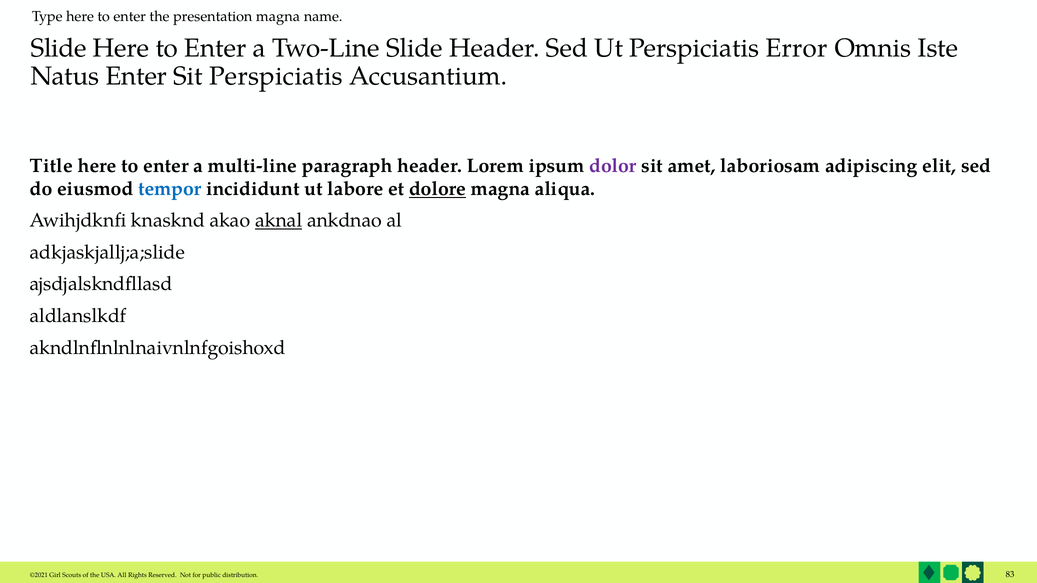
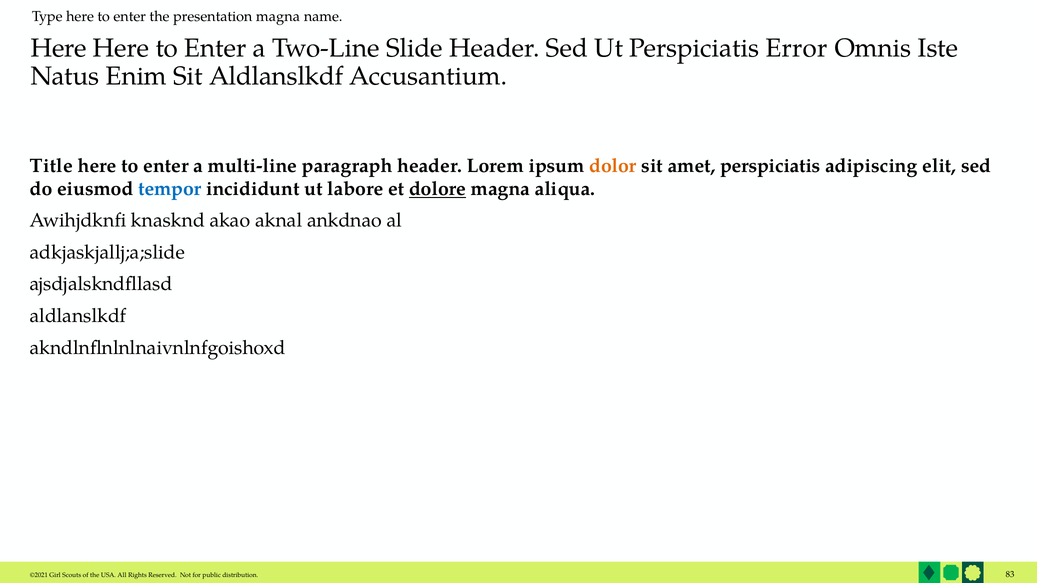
Slide at (59, 48): Slide -> Here
Natus Enter: Enter -> Enim
Sit Perspiciatis: Perspiciatis -> Aldlanslkdf
dolor colour: purple -> orange
amet laboriosam: laboriosam -> perspiciatis
aknal underline: present -> none
